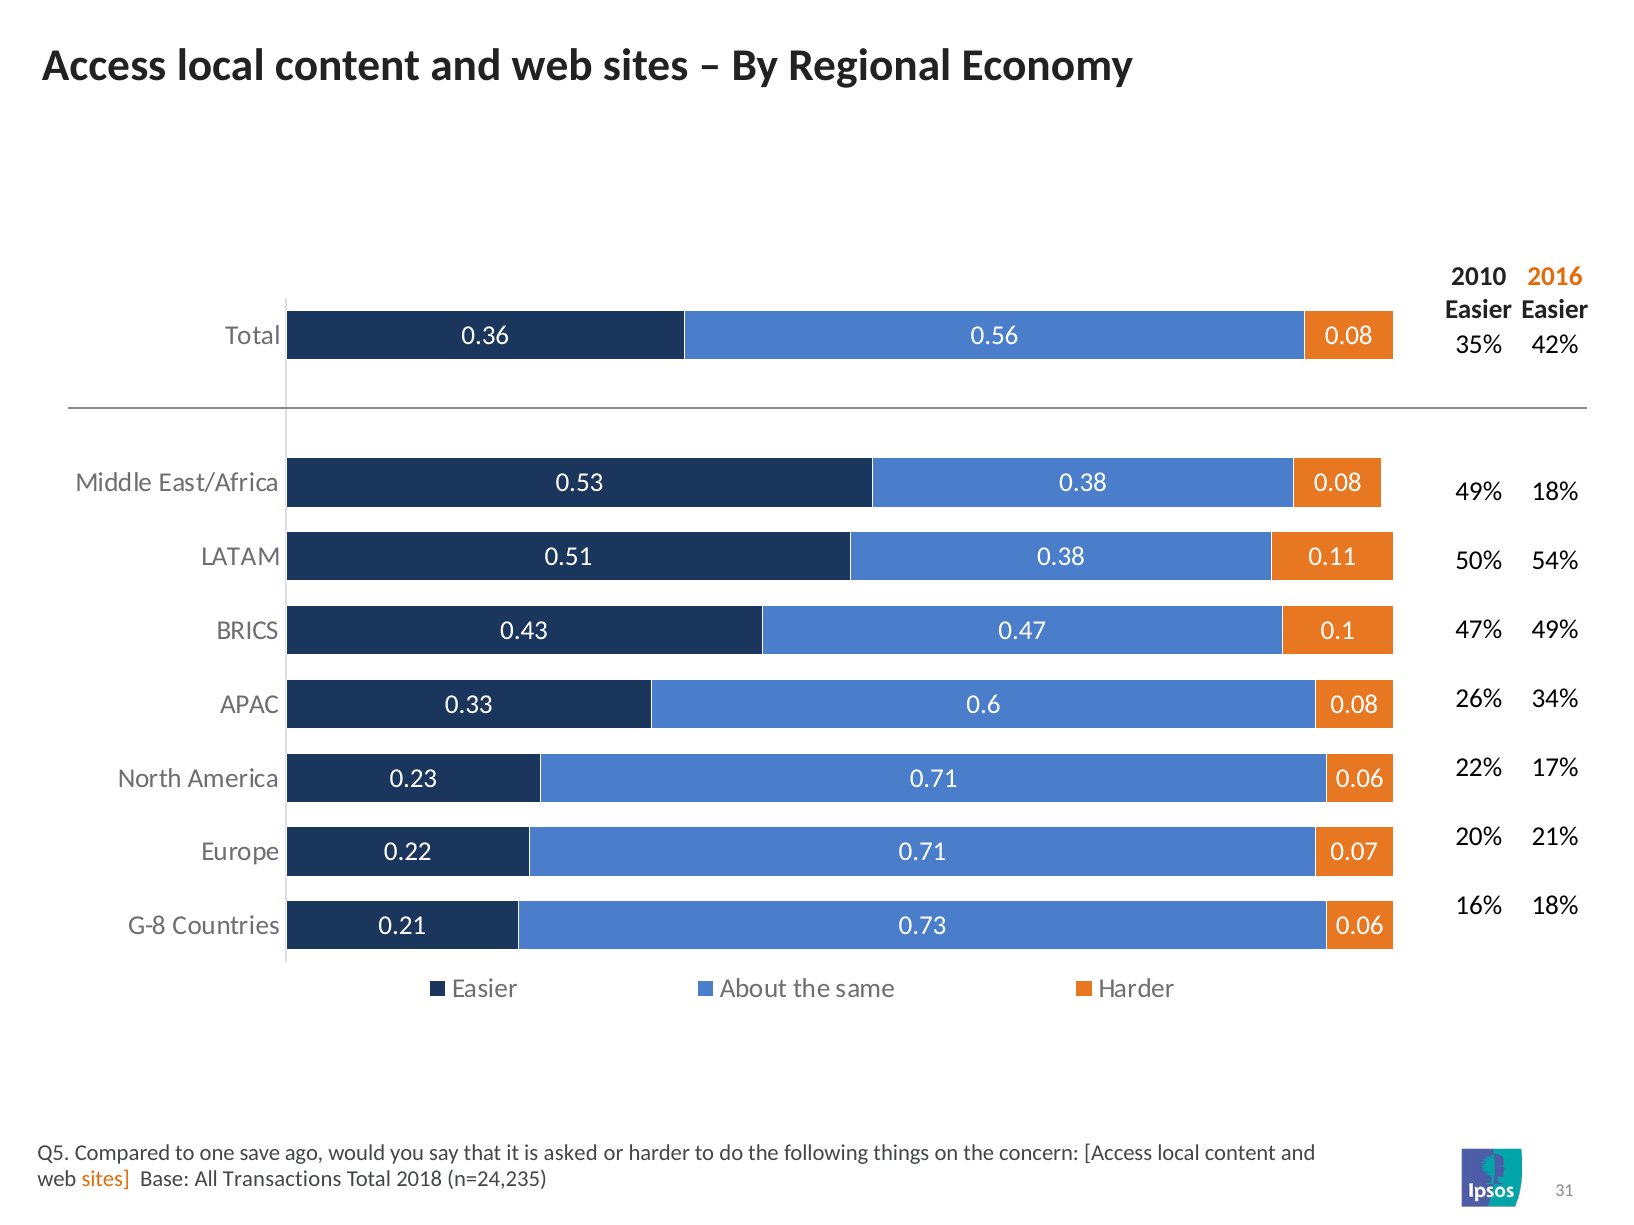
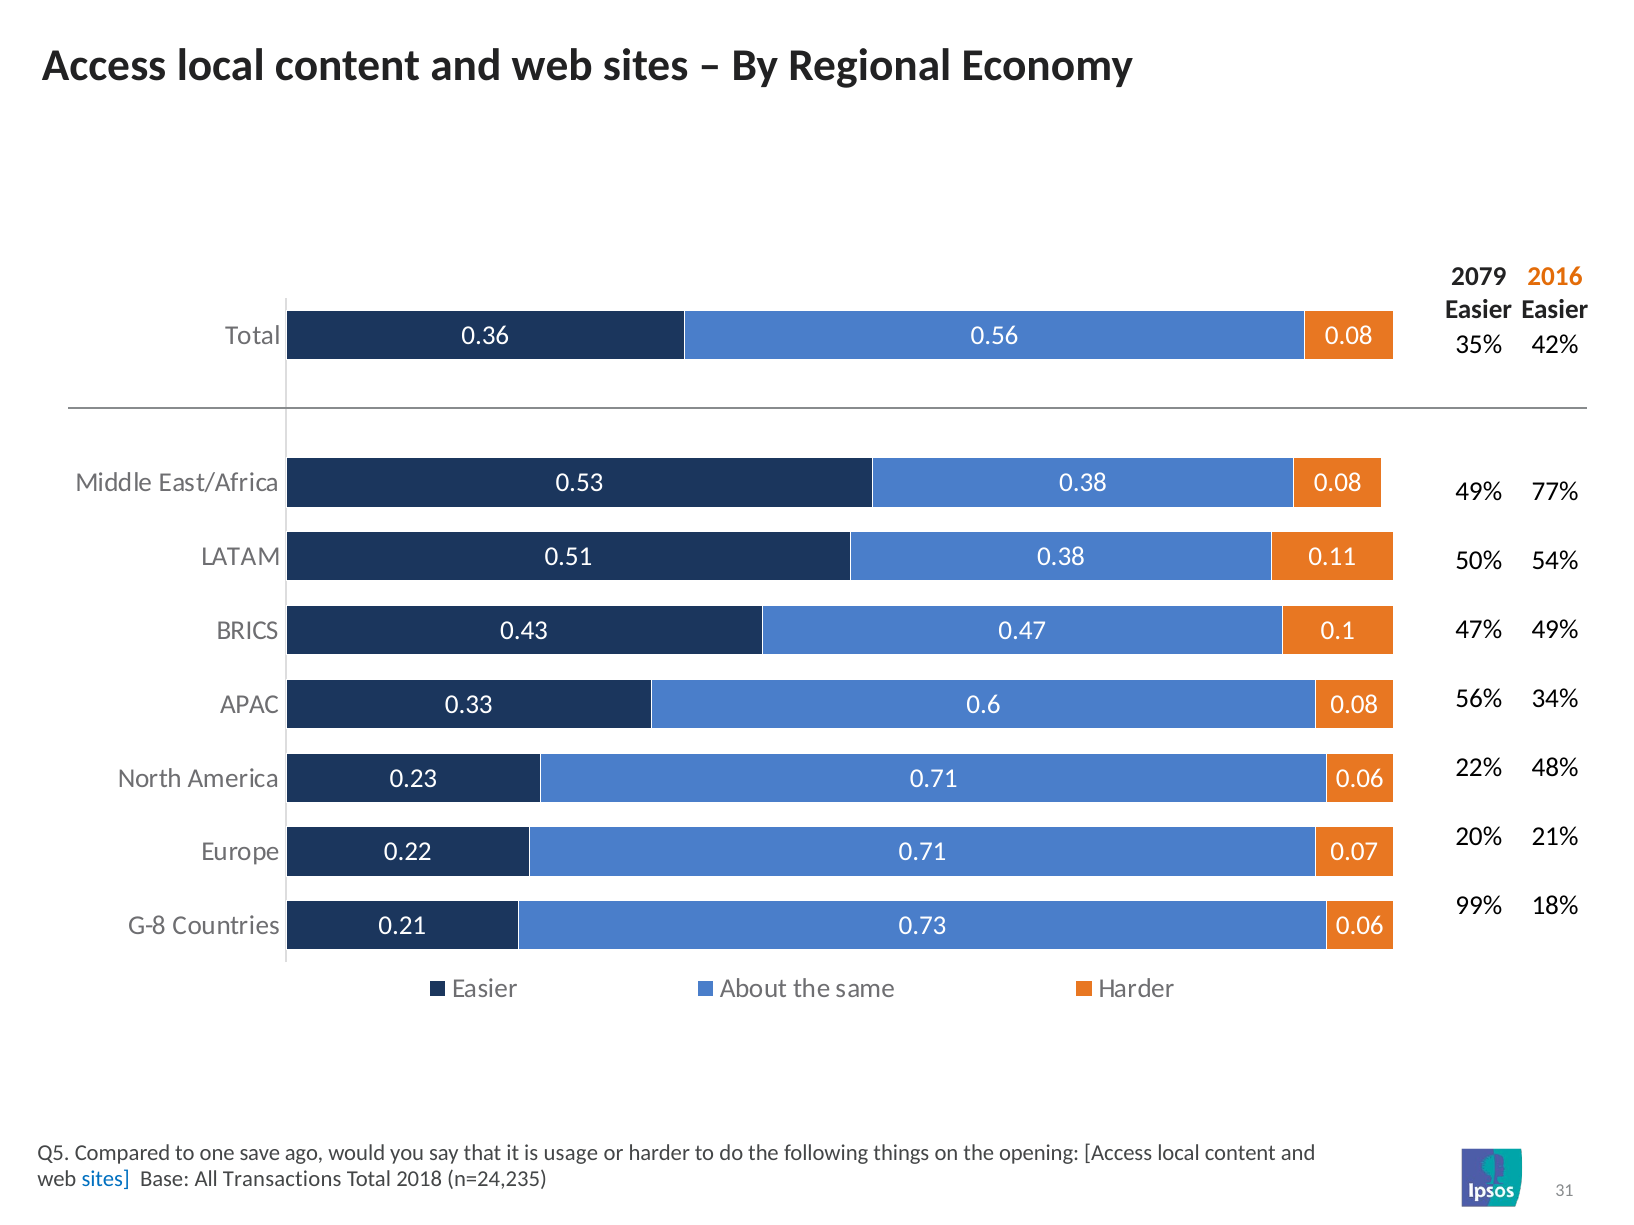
2010: 2010 -> 2079
49% 18%: 18% -> 77%
26%: 26% -> 56%
17%: 17% -> 48%
16%: 16% -> 99%
asked: asked -> usage
concern: concern -> opening
sites at (106, 1180) colour: orange -> blue
